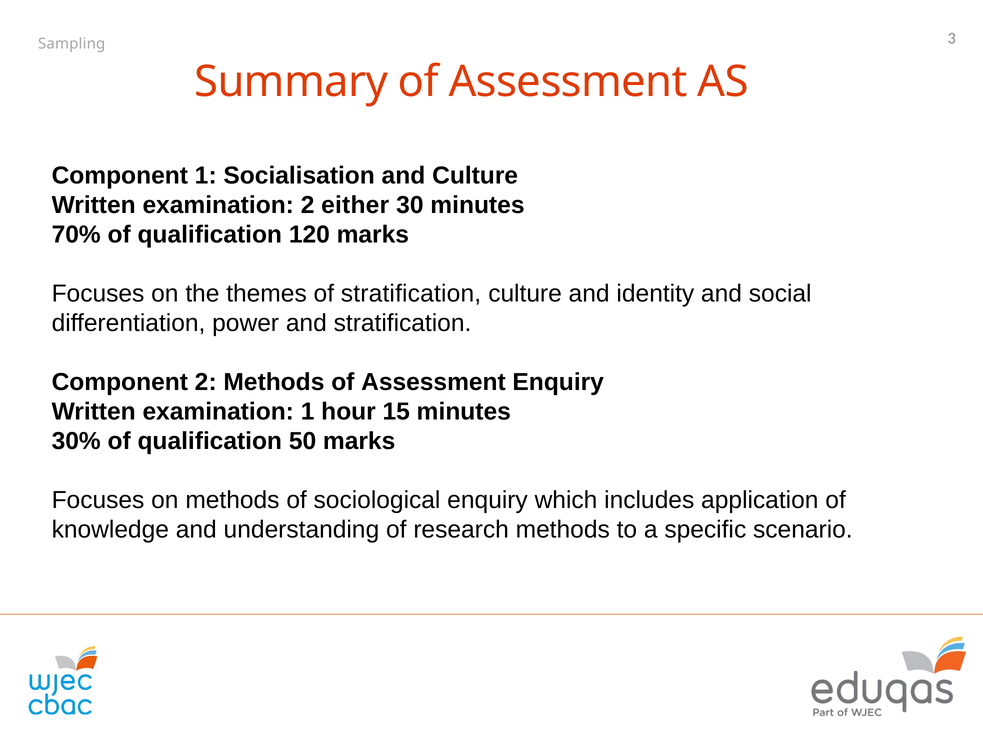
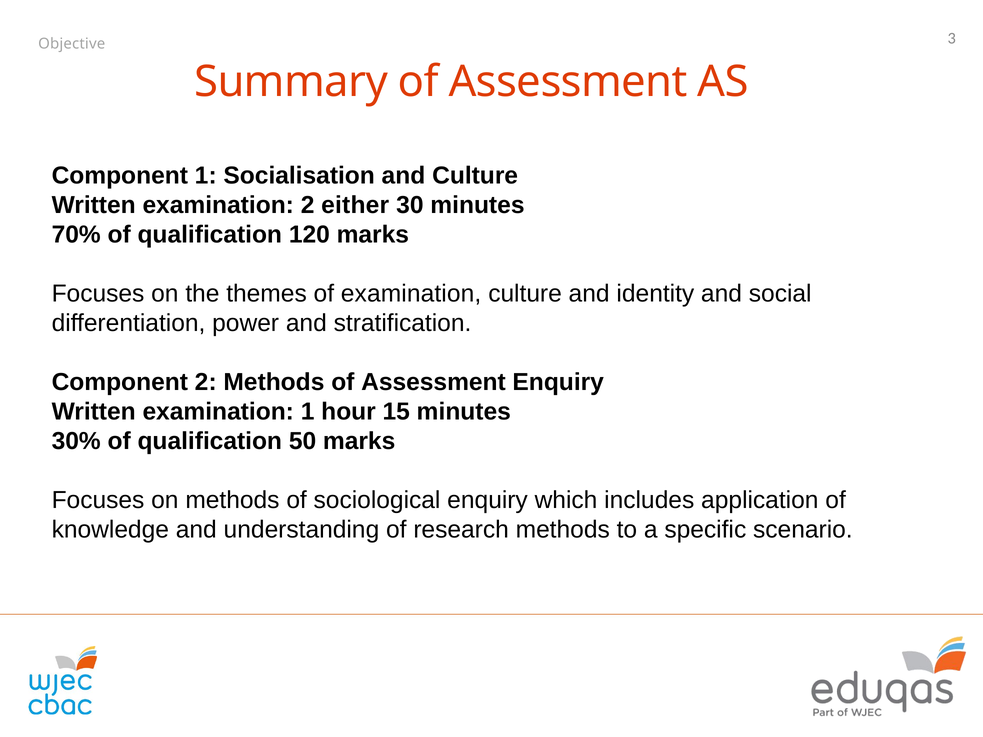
Sampling: Sampling -> Objective
of stratification: stratification -> examination
